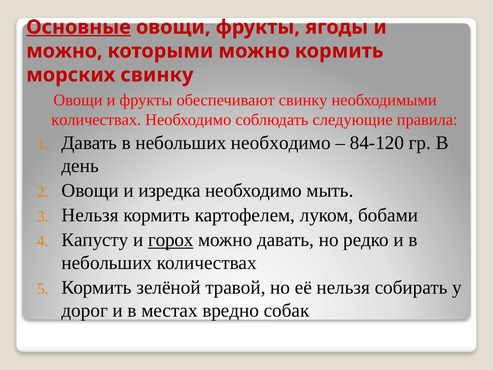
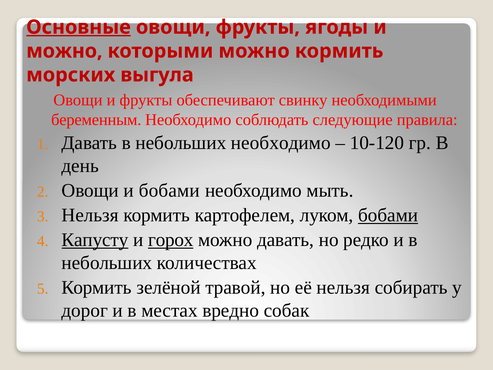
морских свинку: свинку -> выгула
количествах at (96, 120): количествах -> беременным
84-120: 84-120 -> 10-120
и изредка: изредка -> бобами
бобами at (388, 215) underline: none -> present
Капусту underline: none -> present
